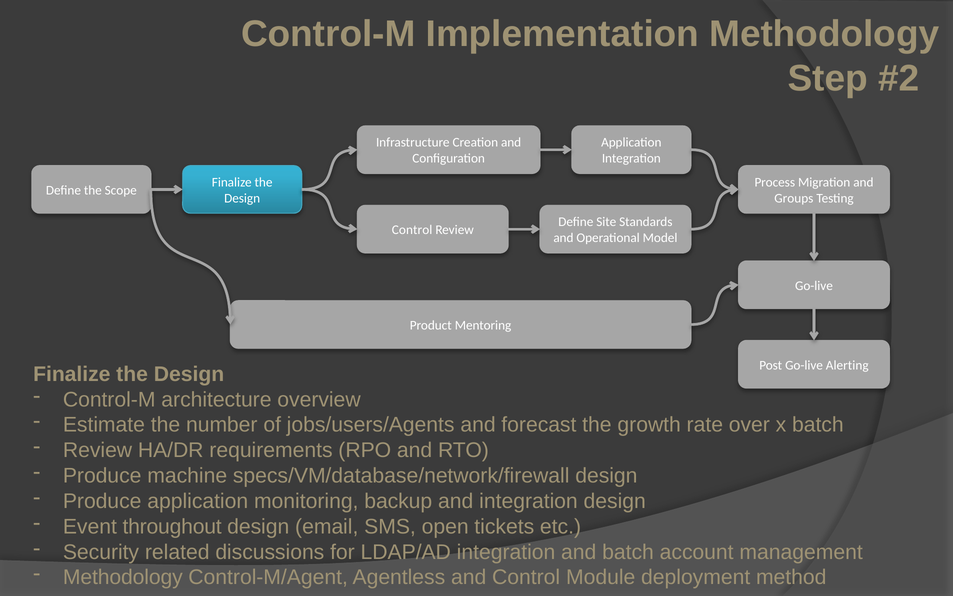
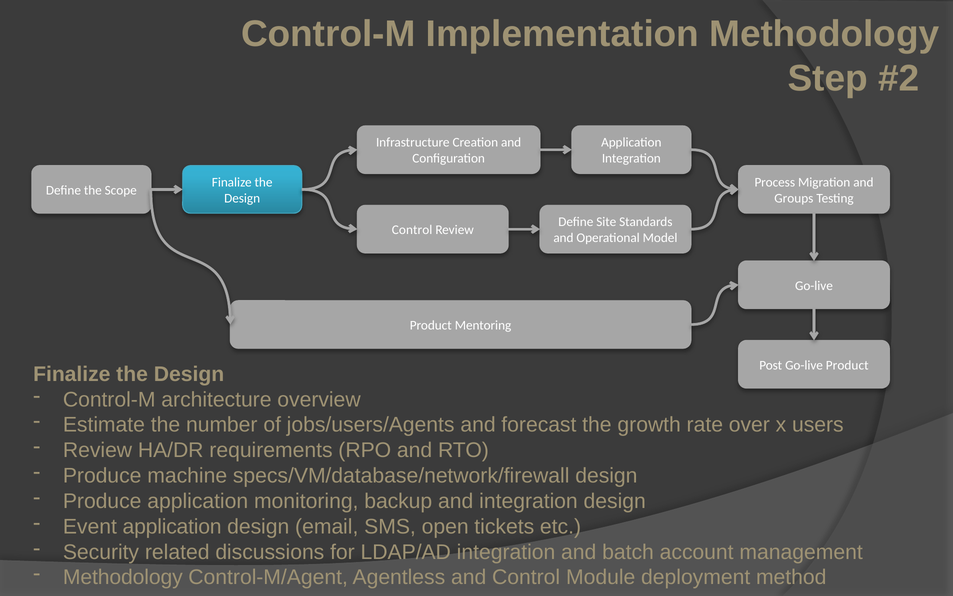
Go-live Alerting: Alerting -> Product
x batch: batch -> users
Event throughout: throughout -> application
